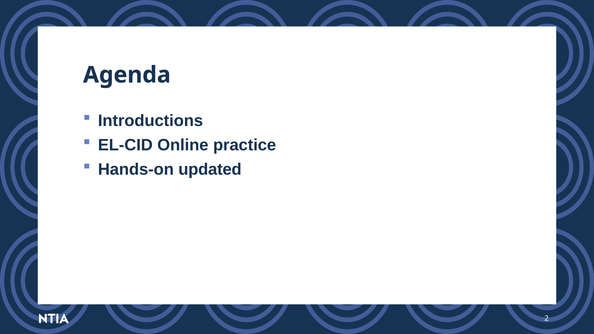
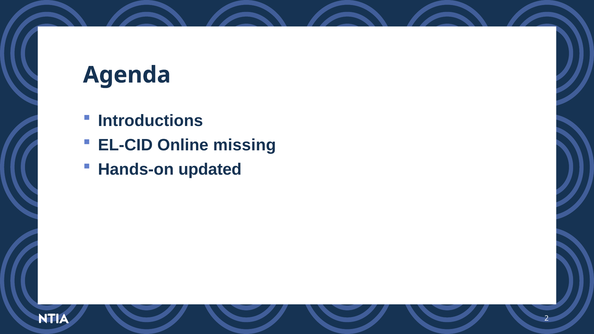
practice: practice -> missing
